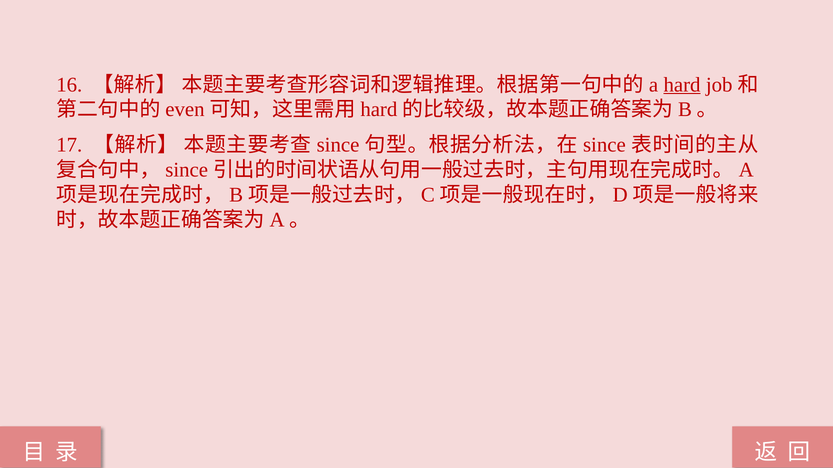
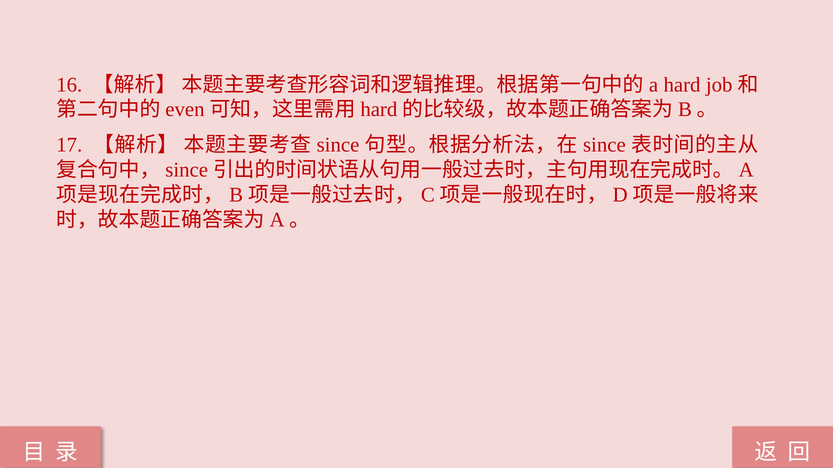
hard underline: present -> none
